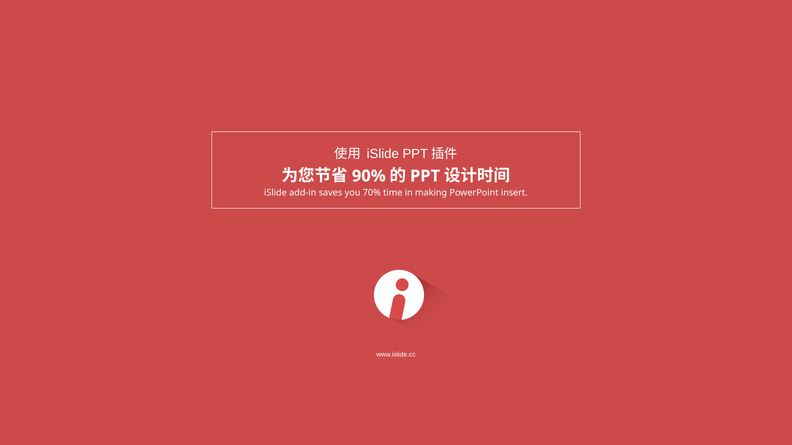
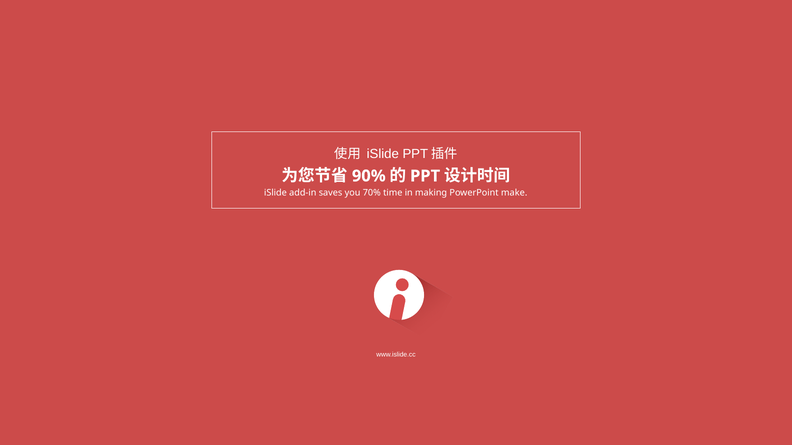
insert: insert -> make
